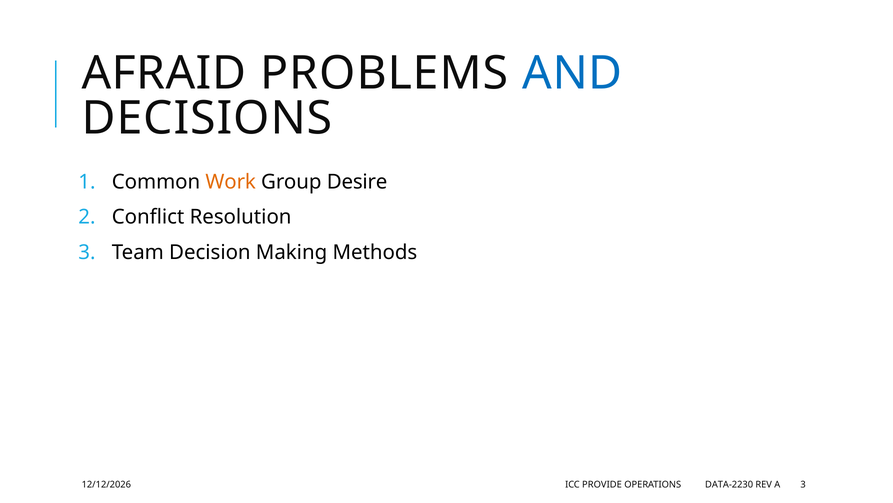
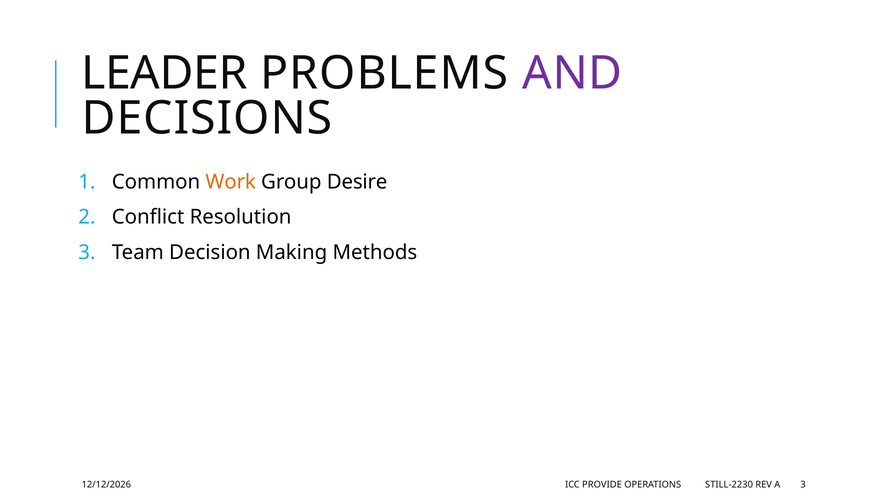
AFRAID: AFRAID -> LEADER
AND colour: blue -> purple
DATA-2230: DATA-2230 -> STILL-2230
